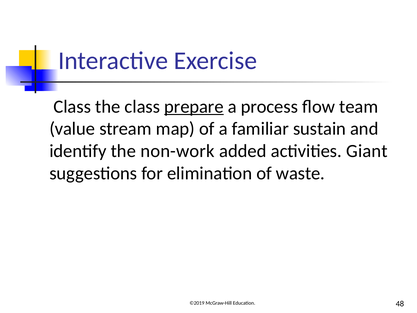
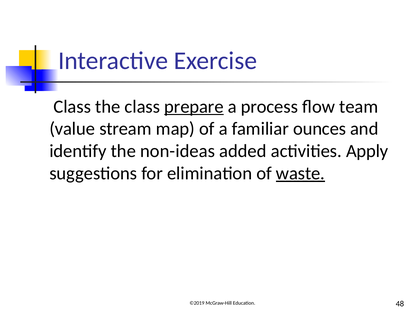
sustain: sustain -> ounces
non-work: non-work -> non-ideas
Giant: Giant -> Apply
waste underline: none -> present
